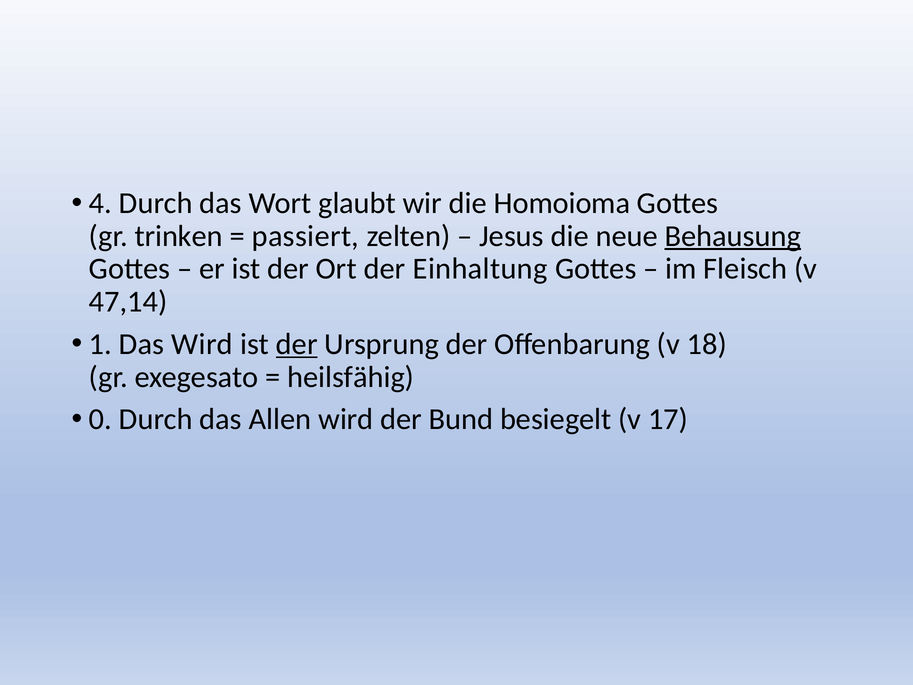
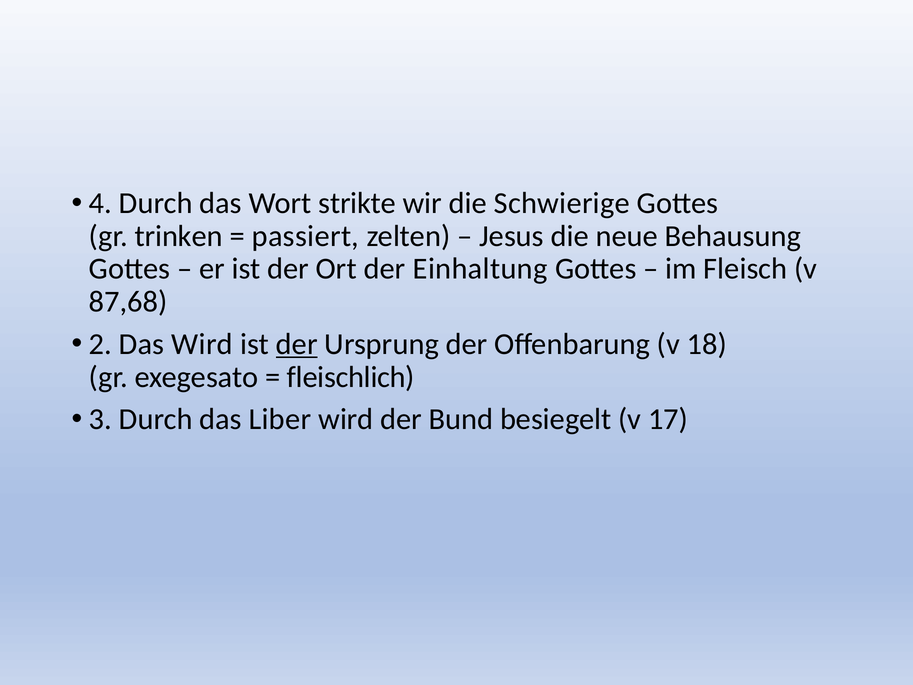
glaubt: glaubt -> strikte
Homoioma: Homoioma -> Schwierige
Behausung underline: present -> none
47,14: 47,14 -> 87,68
1: 1 -> 2
heilsfähig: heilsfähig -> fleischlich
0: 0 -> 3
Allen: Allen -> Liber
